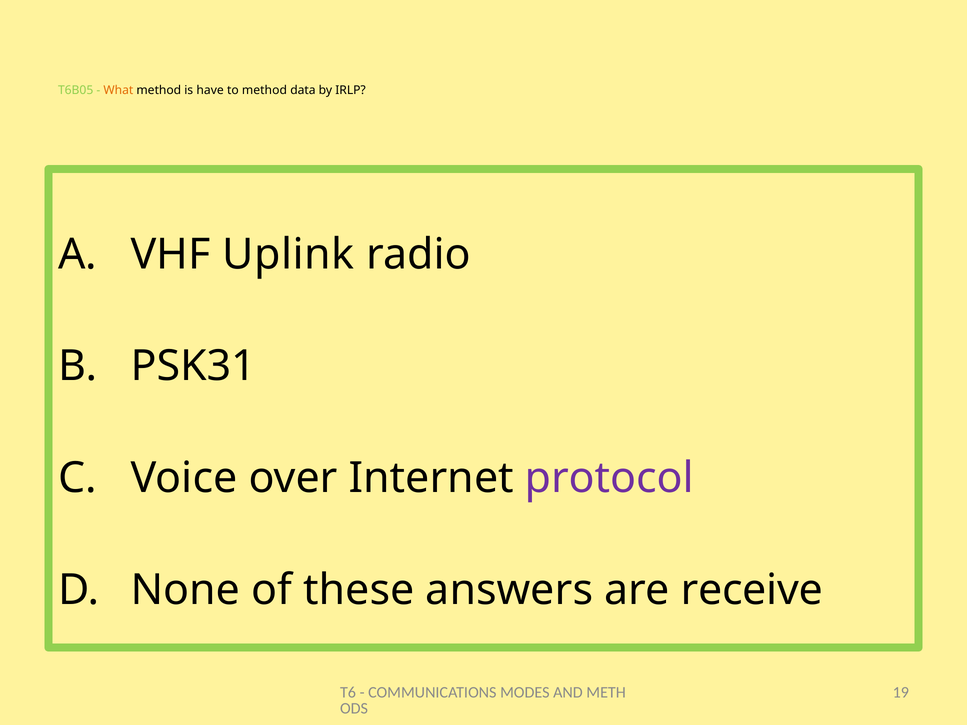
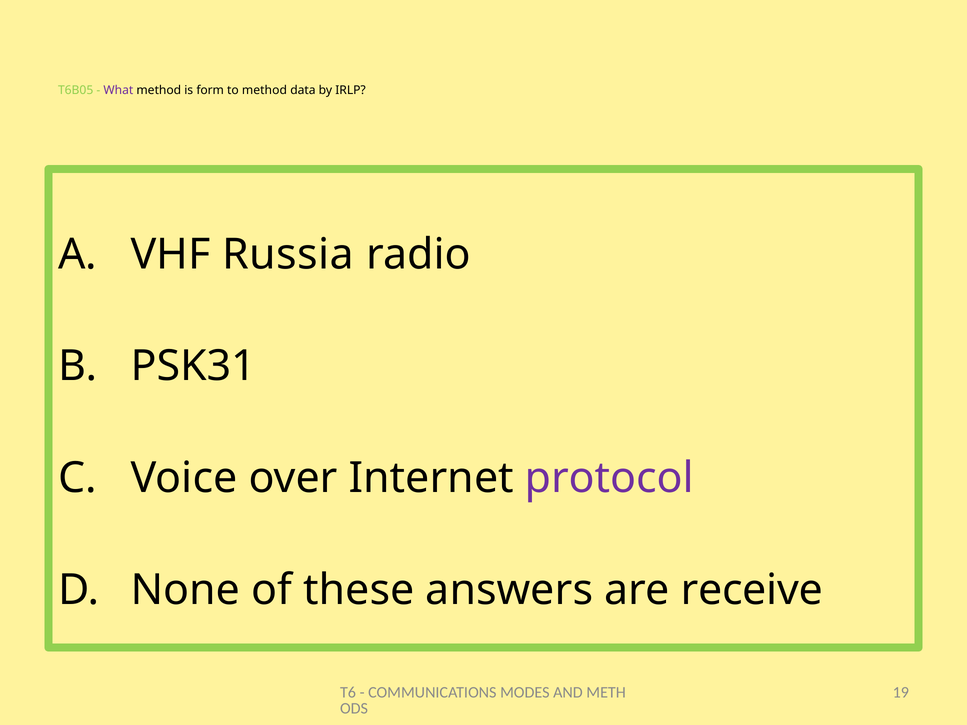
What colour: orange -> purple
have: have -> form
Uplink: Uplink -> Russia
